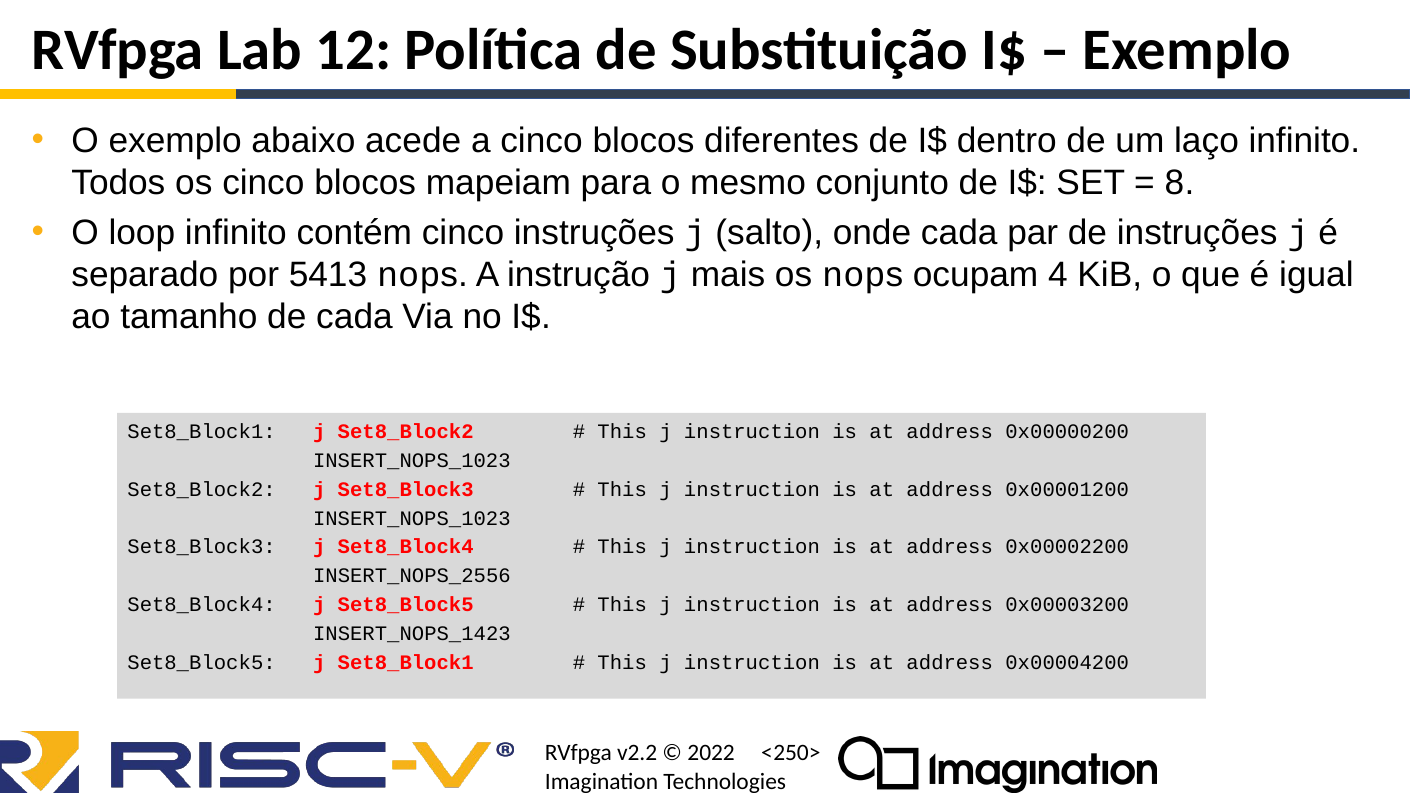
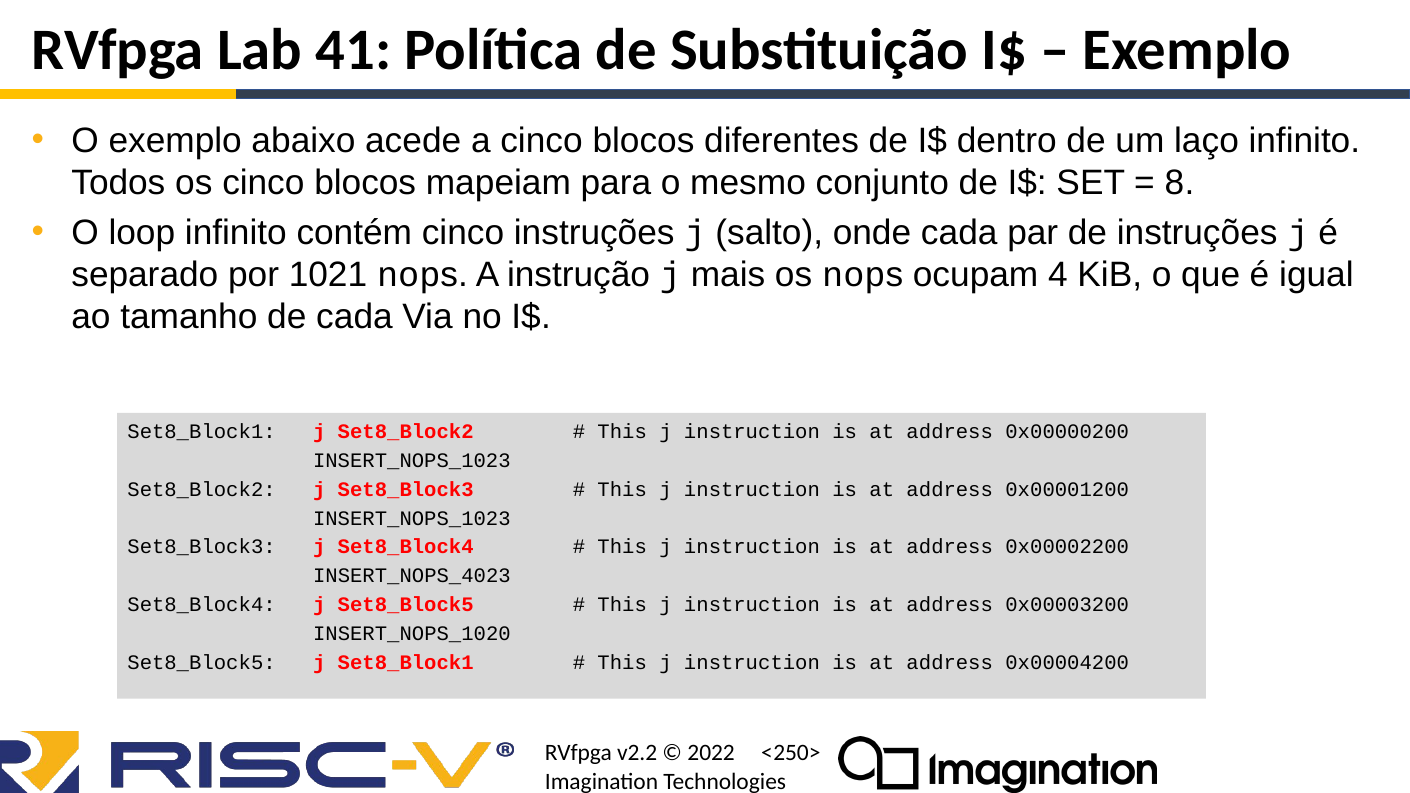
12: 12 -> 41
5413: 5413 -> 1021
INSERT_NOPS_2556: INSERT_NOPS_2556 -> INSERT_NOPS_4023
INSERT_NOPS_1423: INSERT_NOPS_1423 -> INSERT_NOPS_1020
